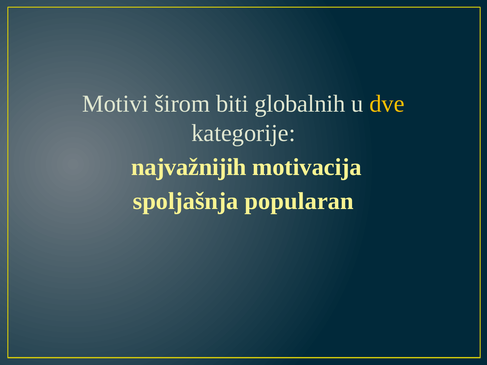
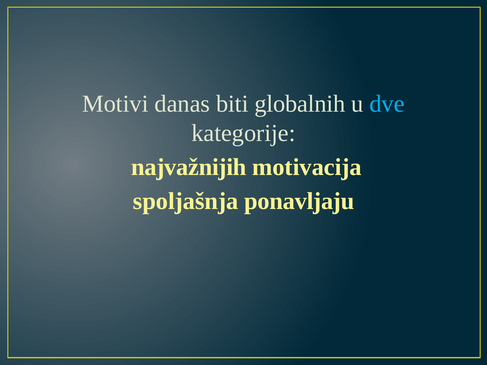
širom: širom -> danas
dve colour: yellow -> light blue
popularan: popularan -> ponavljaju
